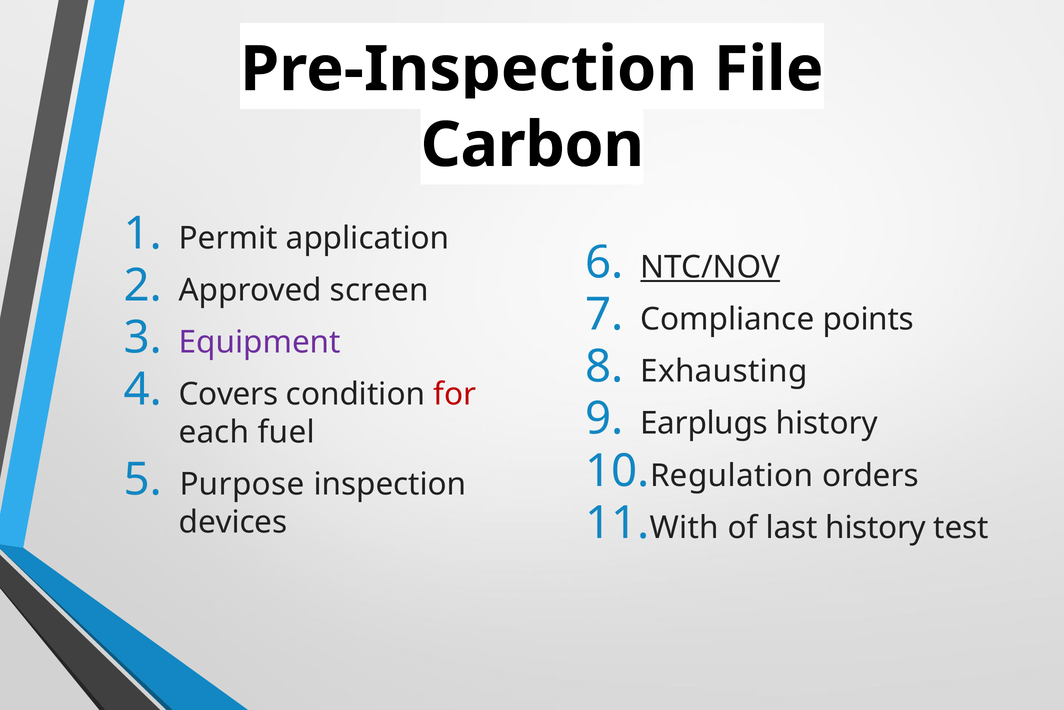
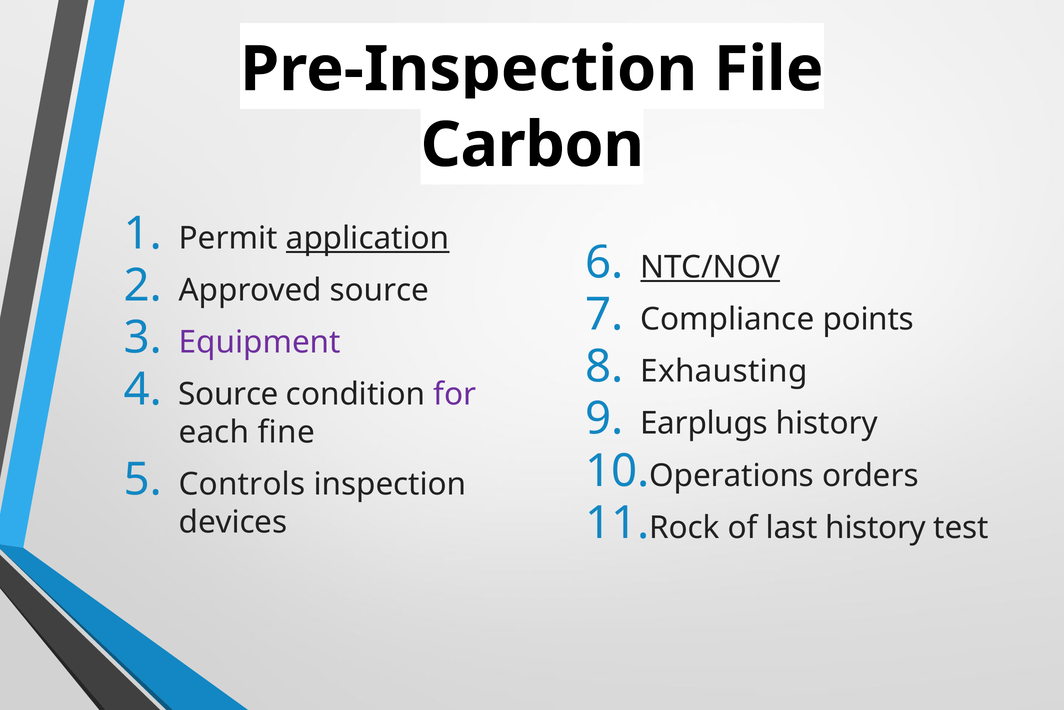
application underline: none -> present
Approved screen: screen -> source
Covers at (229, 394): Covers -> Source
for colour: red -> purple
fuel: fuel -> fine
Regulation: Regulation -> Operations
Purpose: Purpose -> Controls
With: With -> Rock
